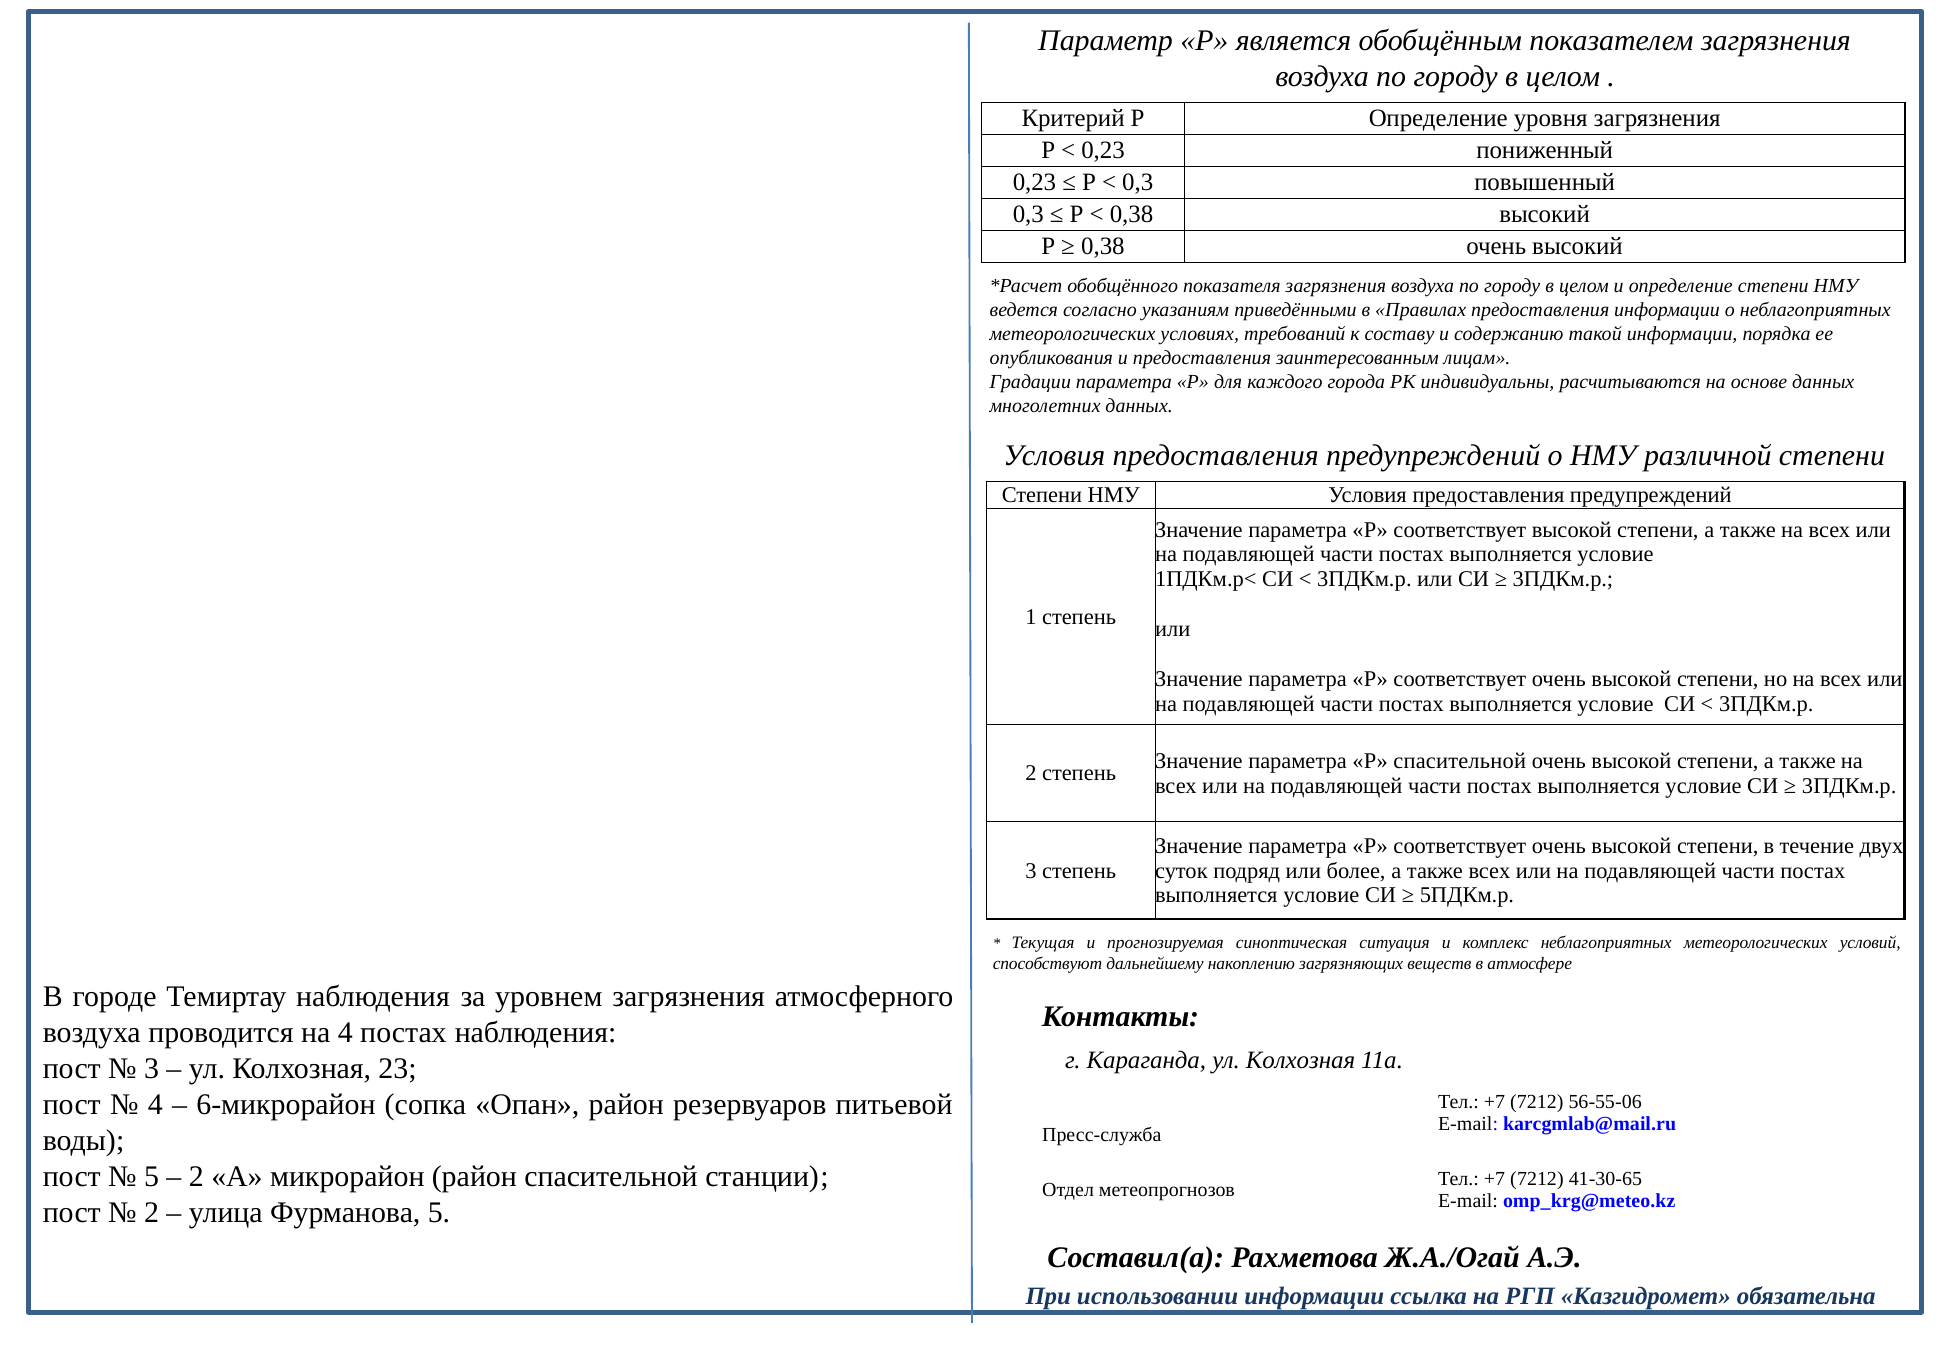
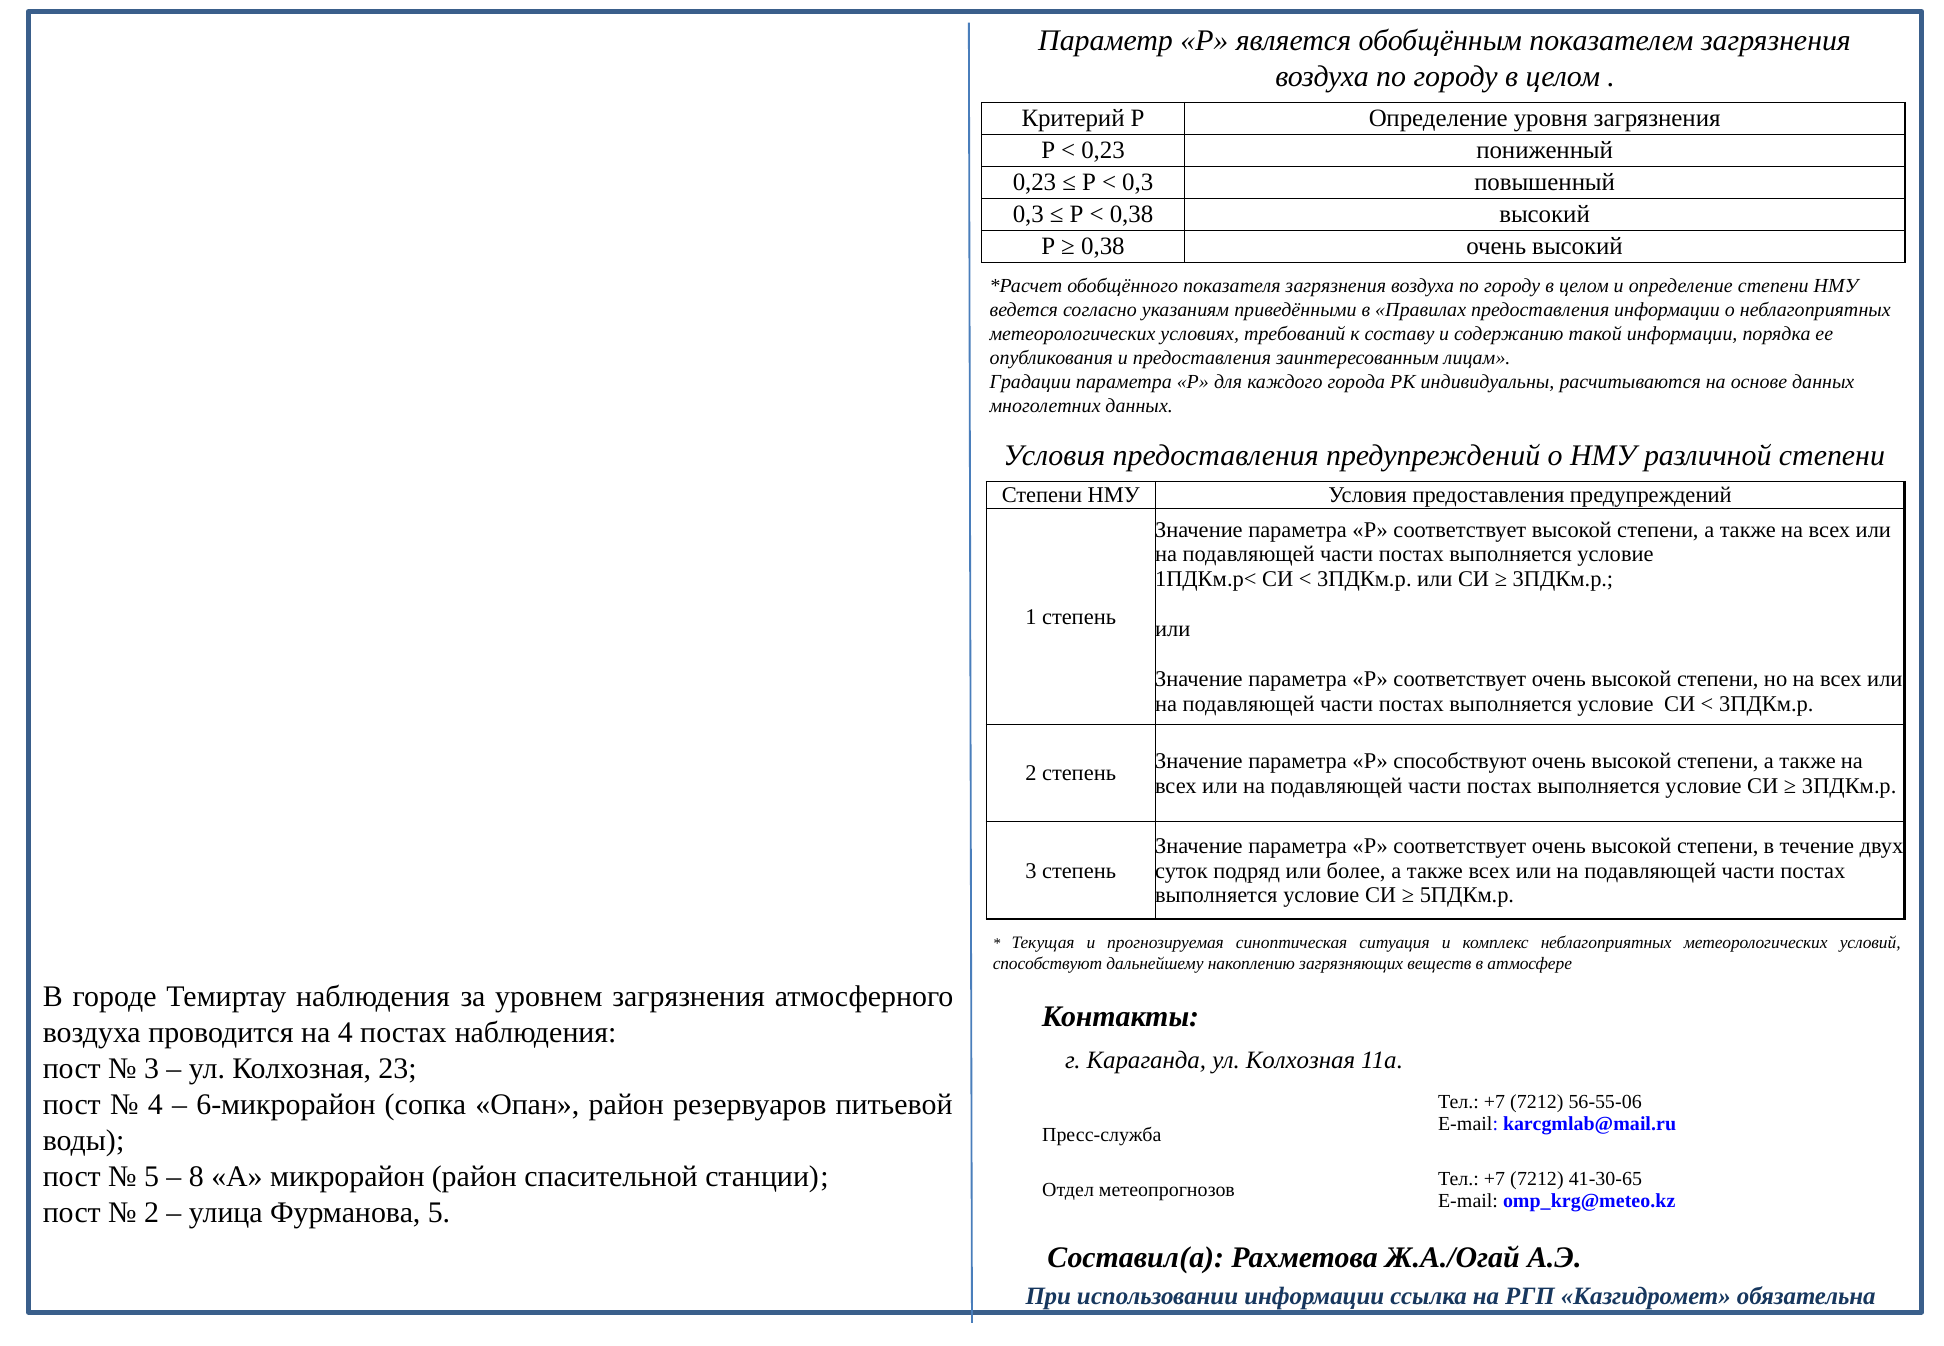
Р спасительной: спасительной -> способствуют
2 at (196, 1176): 2 -> 8
